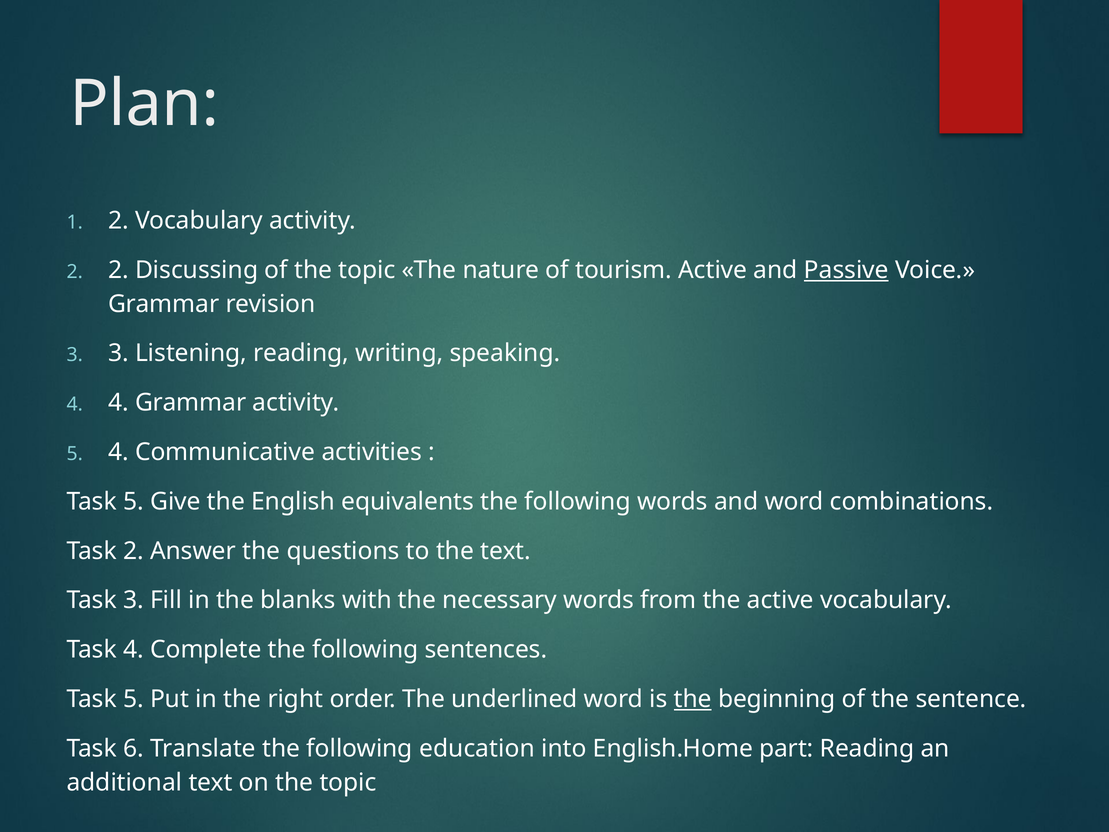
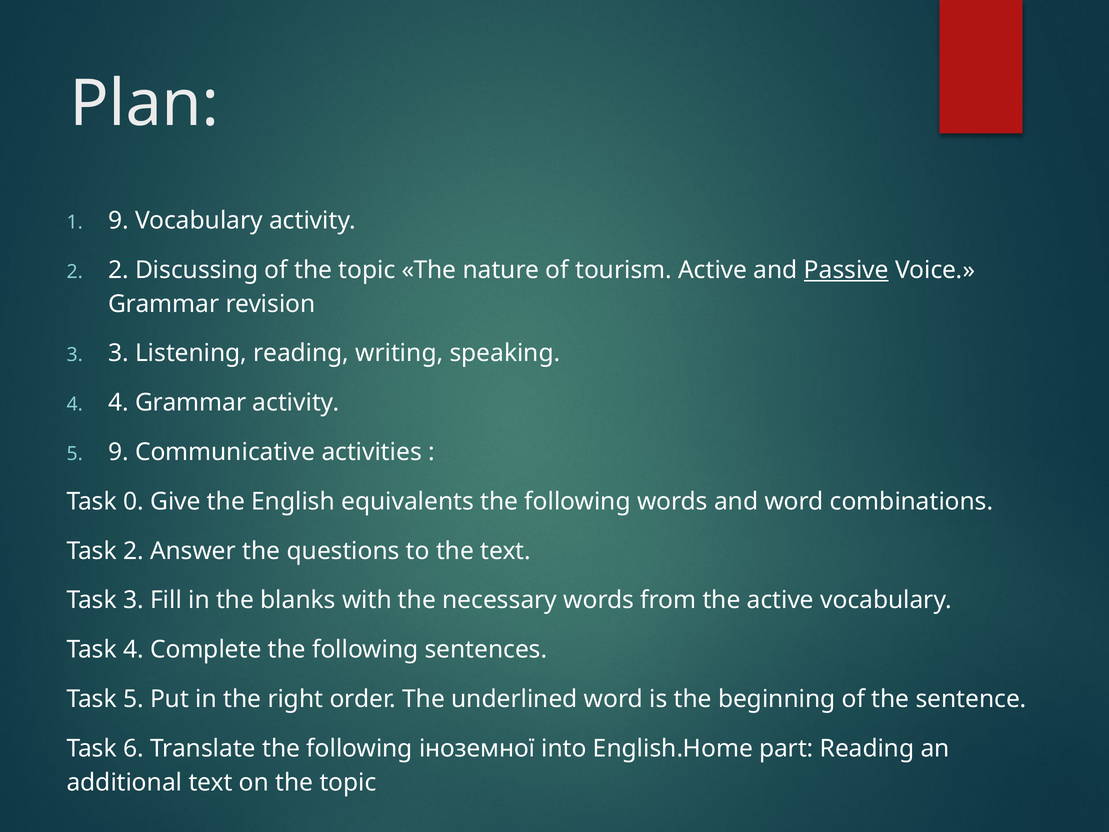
1 2: 2 -> 9
5 4: 4 -> 9
5 at (134, 501): 5 -> 0
the at (693, 699) underline: present -> none
education: education -> іноземної
